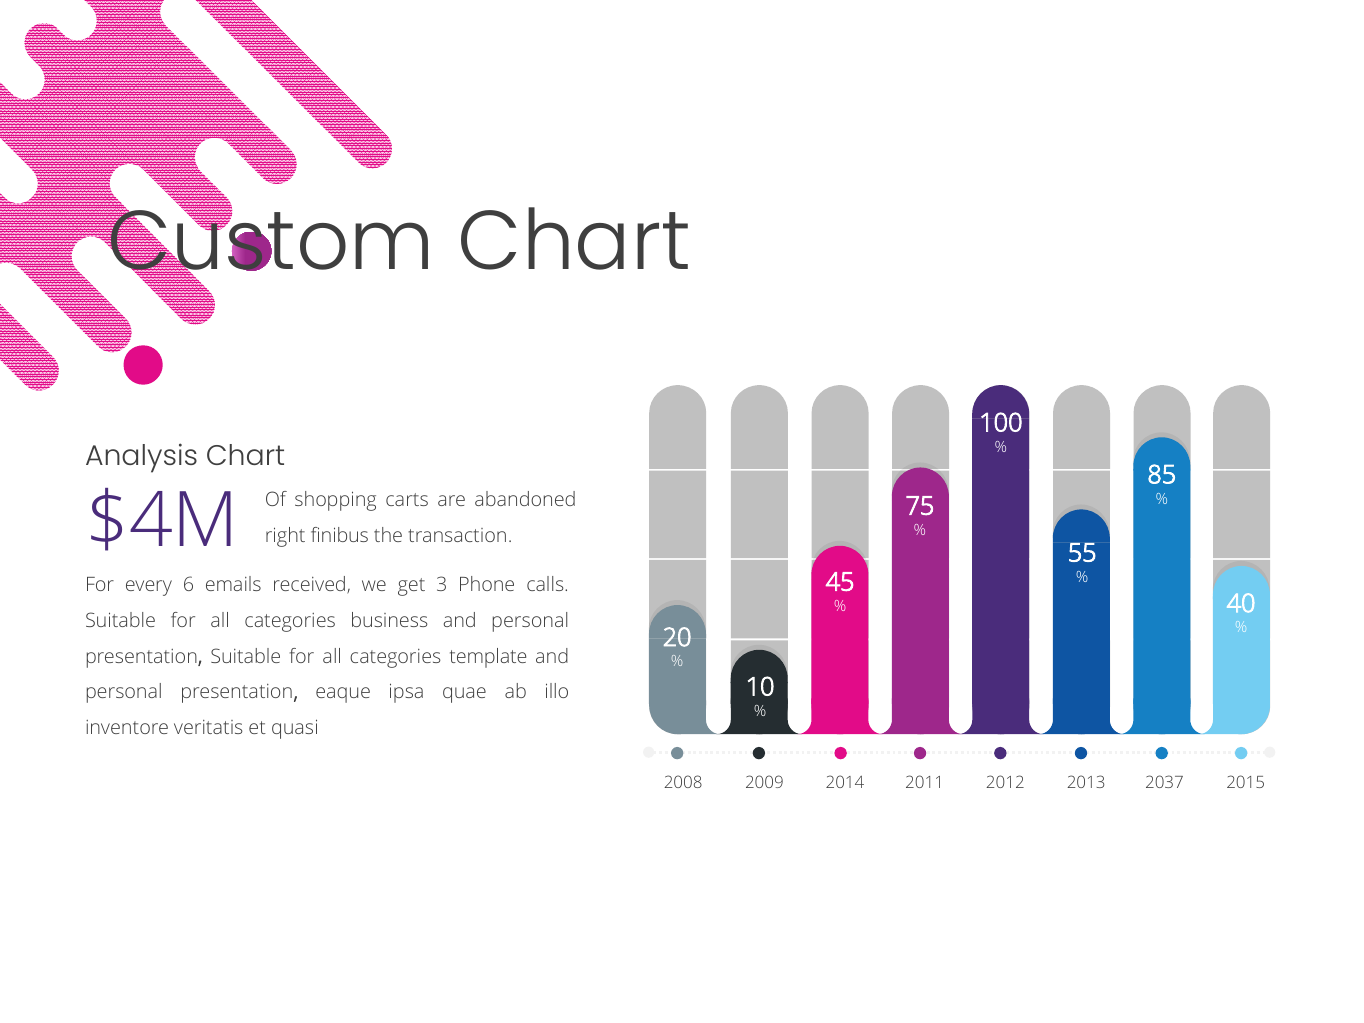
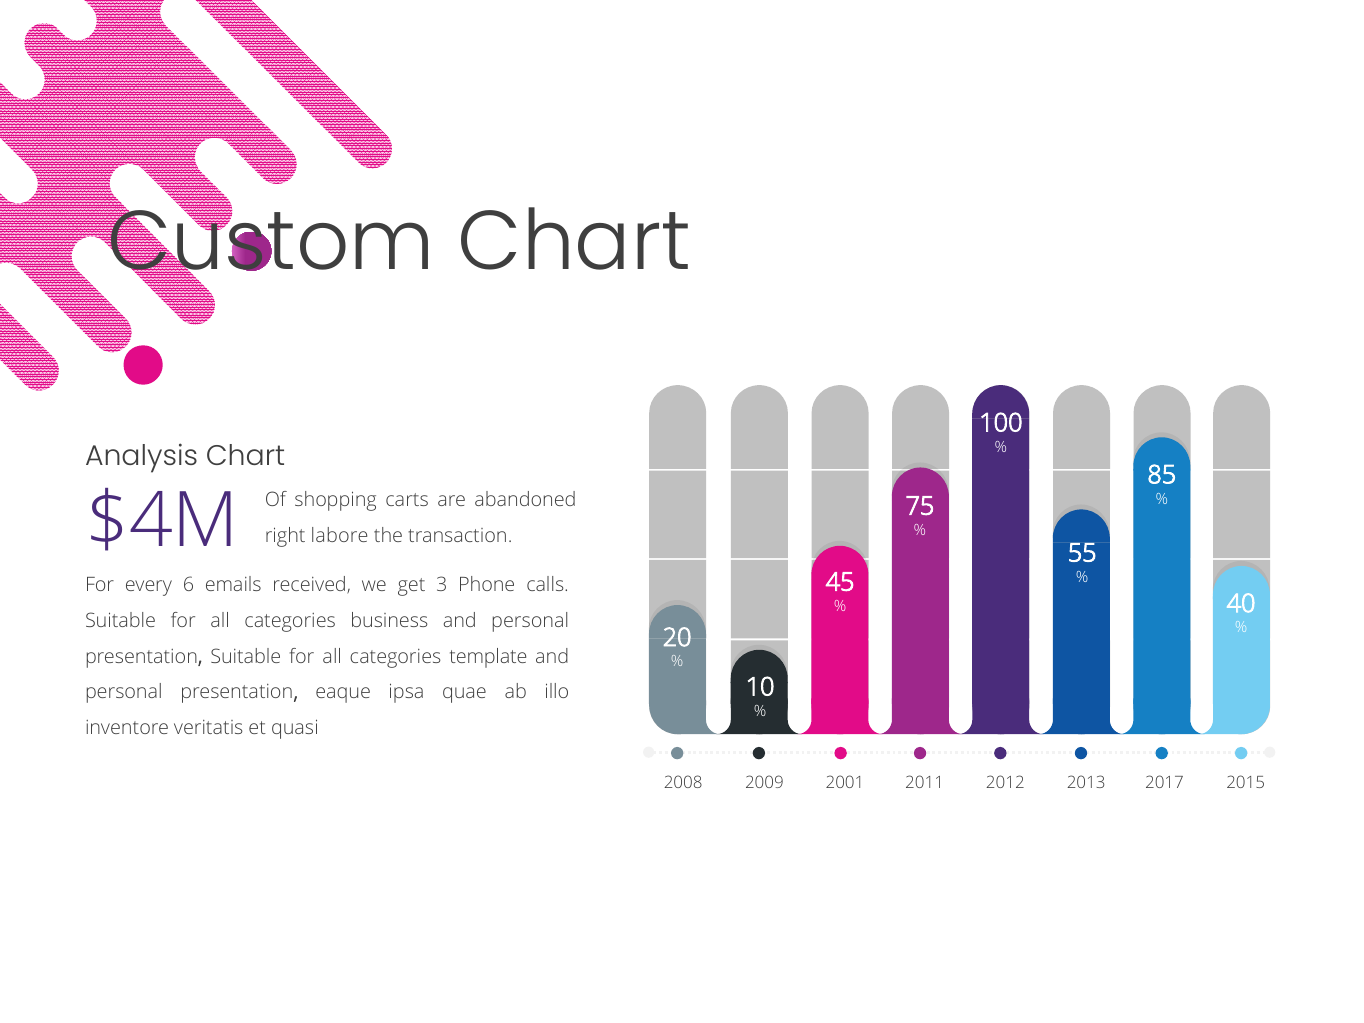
finibus: finibus -> labore
2014: 2014 -> 2001
2037: 2037 -> 2017
